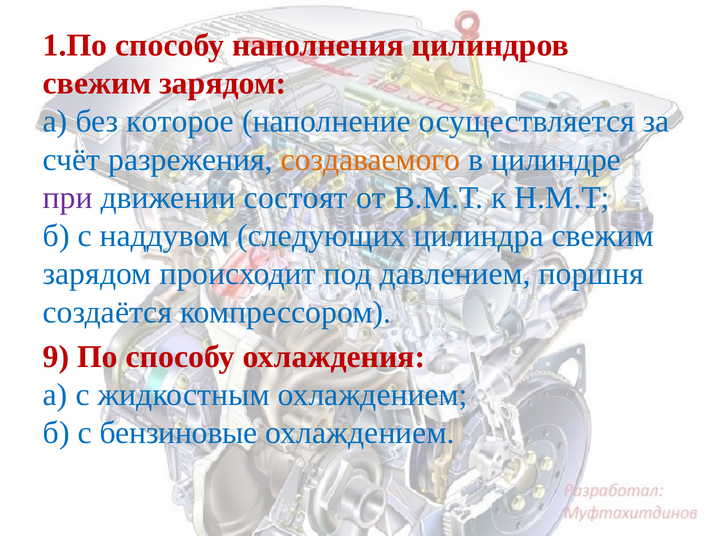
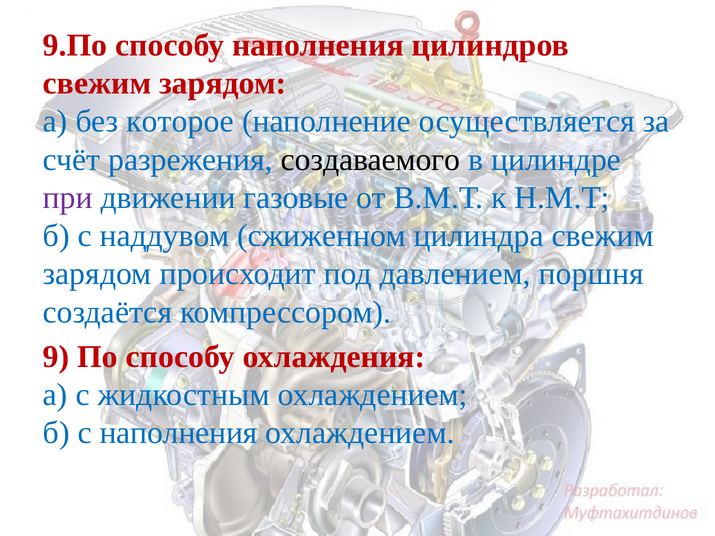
1.По: 1.По -> 9.По
создаваемого colour: orange -> black
состоят: состоят -> газовые
следующих: следующих -> сжиженном
с бензиновые: бензиновые -> наполнения
